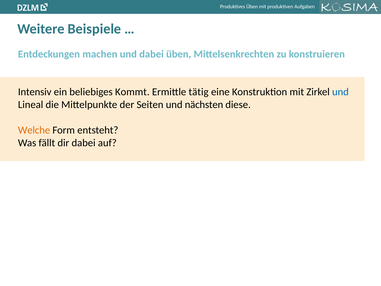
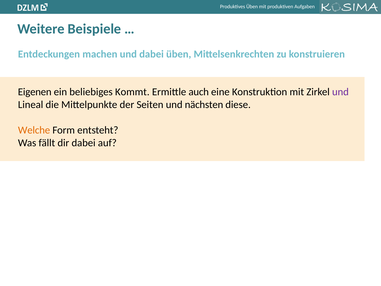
Intensiv: Intensiv -> Eigenen
tätig: tätig -> auch
und at (340, 92) colour: blue -> purple
